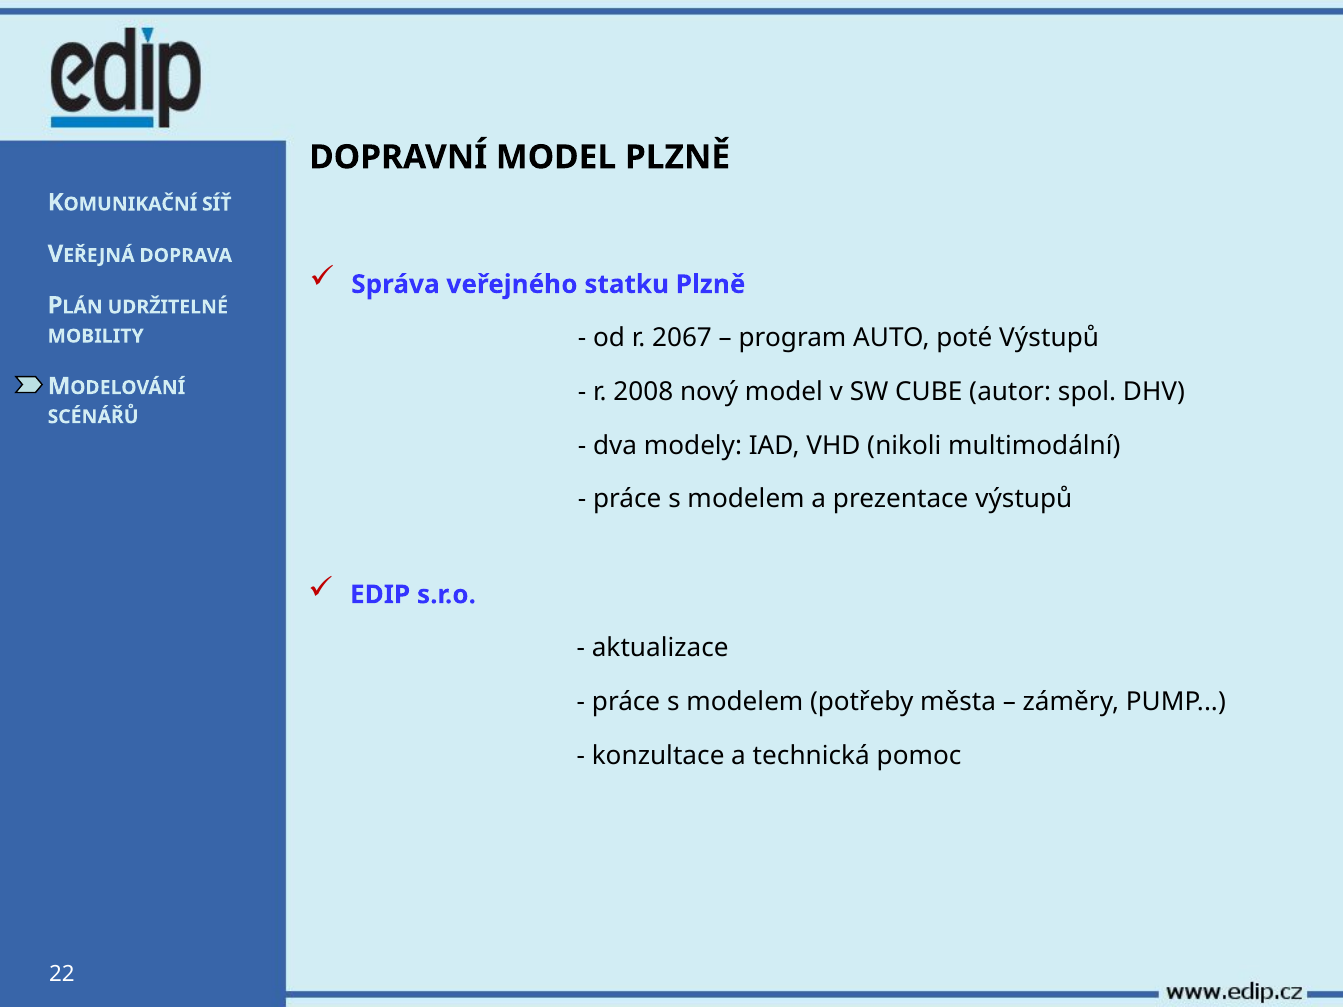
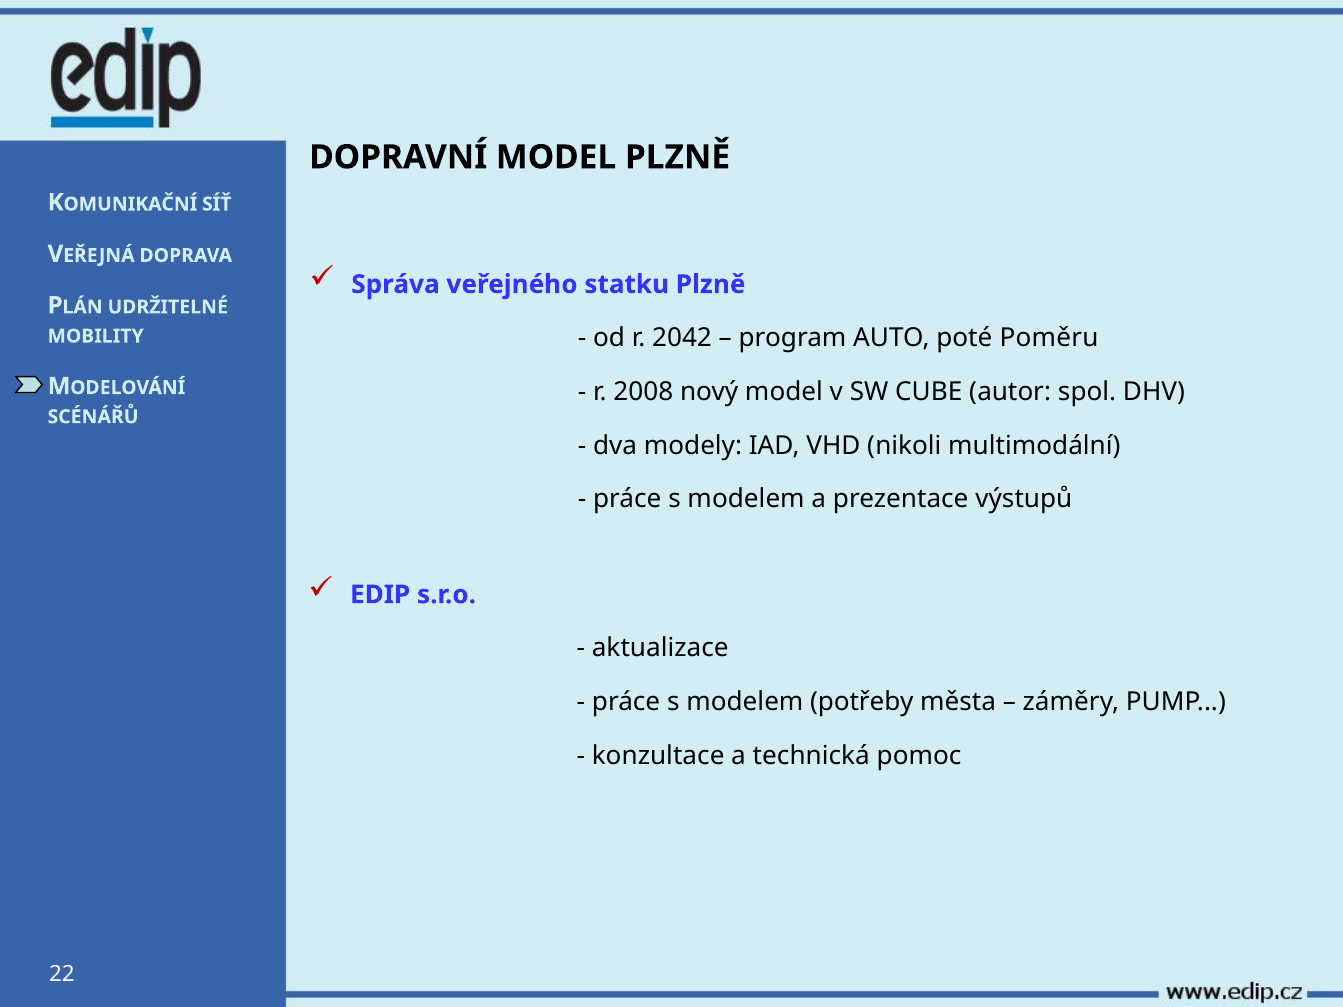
2067: 2067 -> 2042
poté Výstupů: Výstupů -> Poměru
